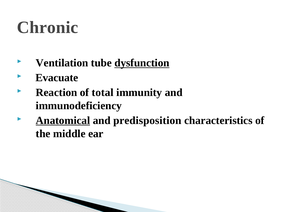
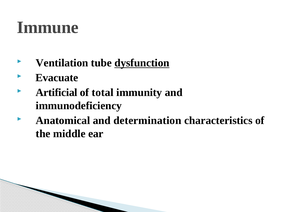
Chronic: Chronic -> Immune
Reaction: Reaction -> Artificial
Anatomical underline: present -> none
predisposition: predisposition -> determination
